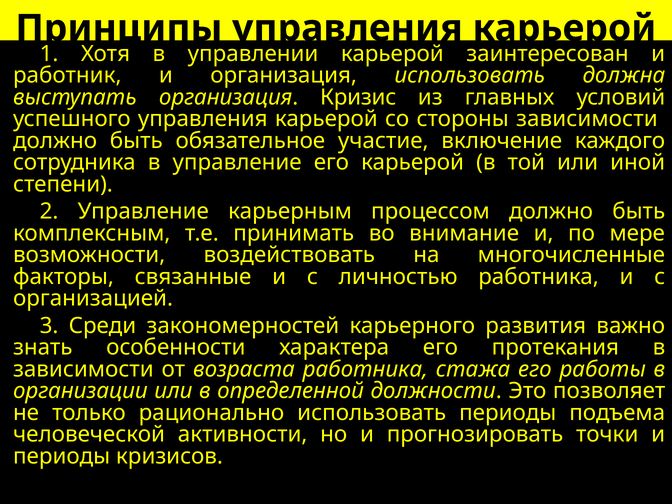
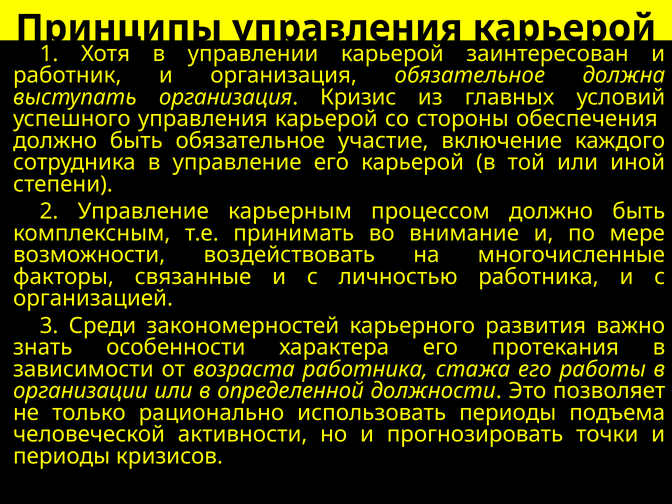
организация использовать: использовать -> обязательное
стороны зависимости: зависимости -> обеспечения
